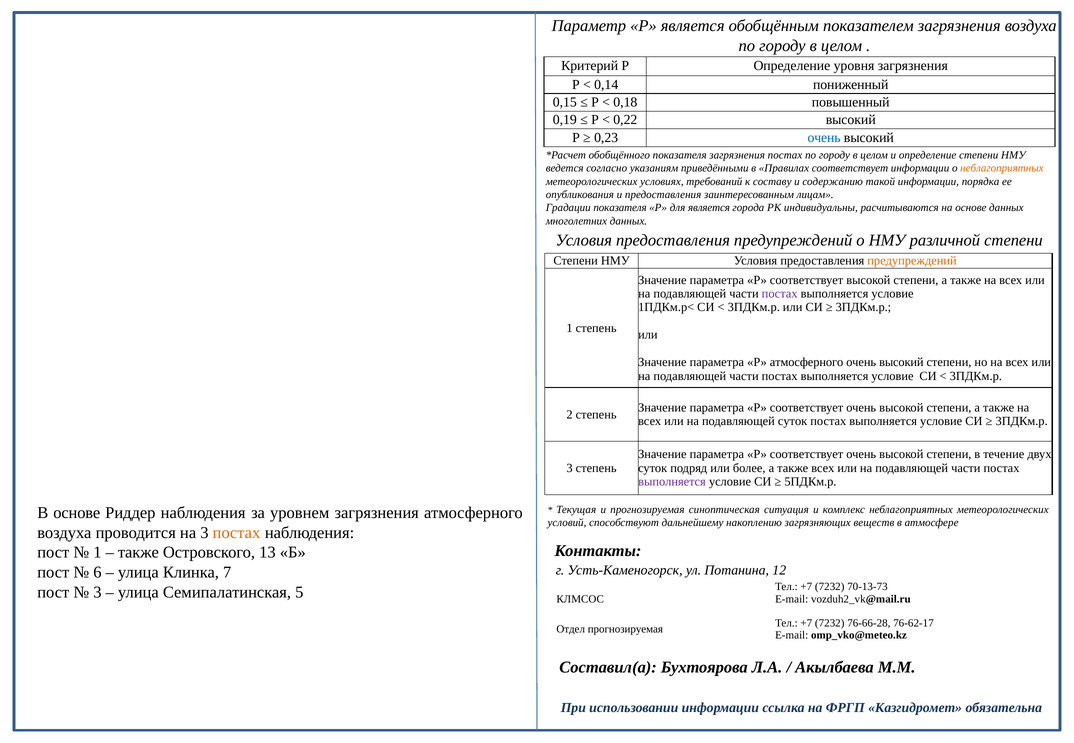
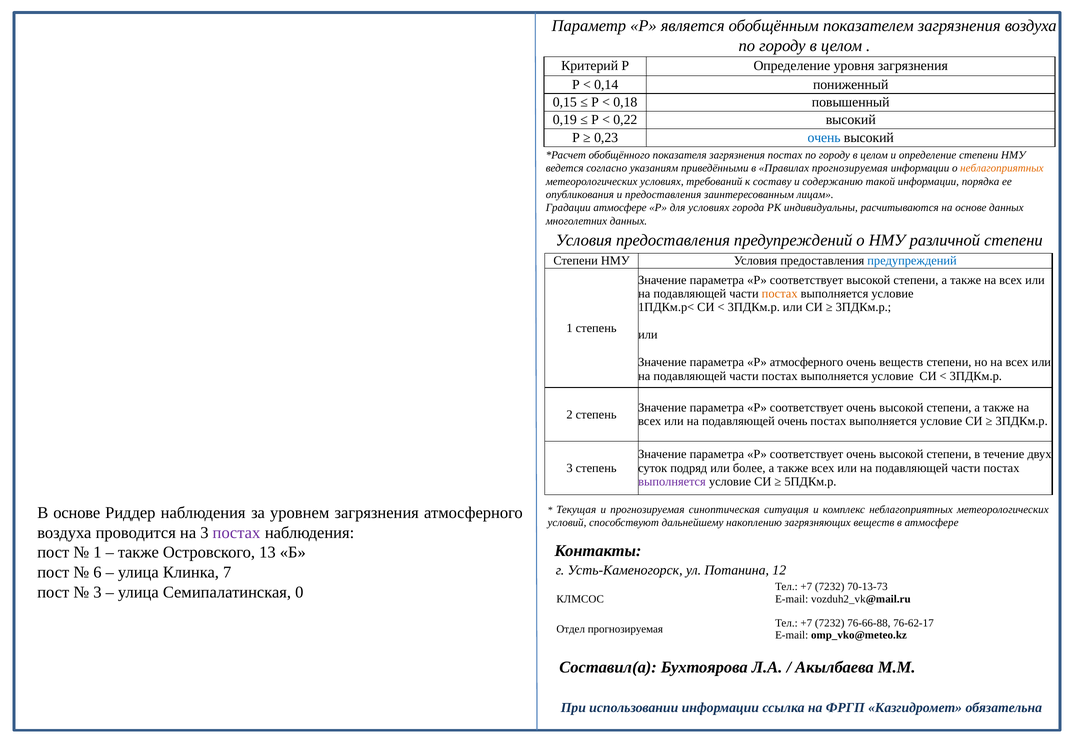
Правилах соответствует: соответствует -> прогнозируемая
Градации показателя: показателя -> атмосфере
для является: является -> условиях
предупреждений at (912, 261) colour: orange -> blue
постах at (780, 294) colour: purple -> orange
высокий at (901, 363): высокий -> веществ
подавляющей суток: суток -> очень
постах at (236, 533) colour: orange -> purple
5: 5 -> 0
76-66-28: 76-66-28 -> 76-66-88
